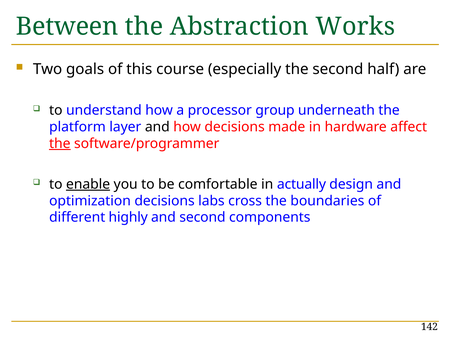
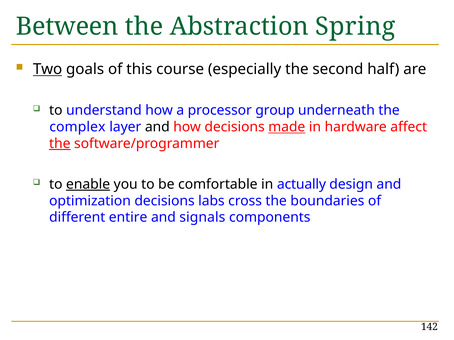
Works: Works -> Spring
Two underline: none -> present
platform: platform -> complex
made underline: none -> present
highly: highly -> entire
and second: second -> signals
